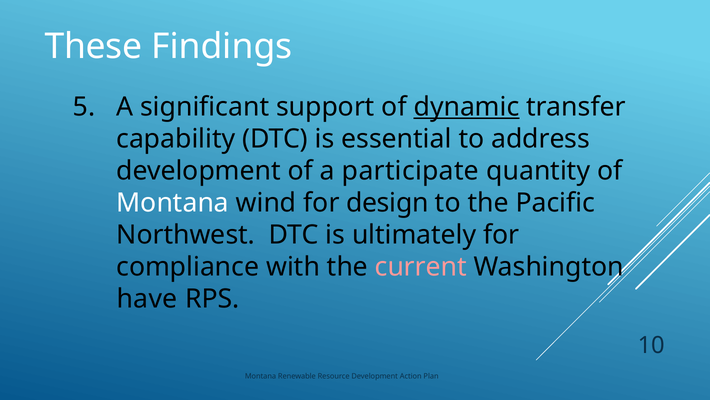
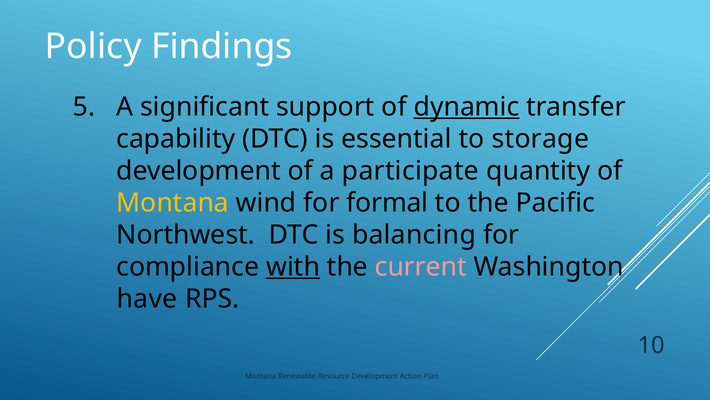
These: These -> Policy
address: address -> storage
Montana at (173, 203) colour: white -> yellow
design: design -> formal
ultimately: ultimately -> balancing
with underline: none -> present
